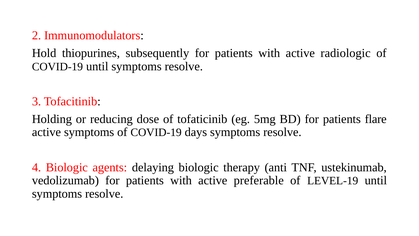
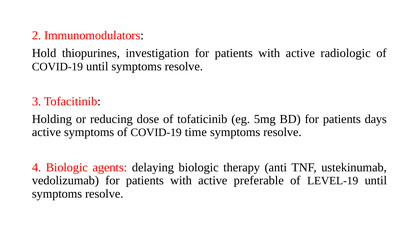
subsequently: subsequently -> investigation
flare: flare -> days
days: days -> time
